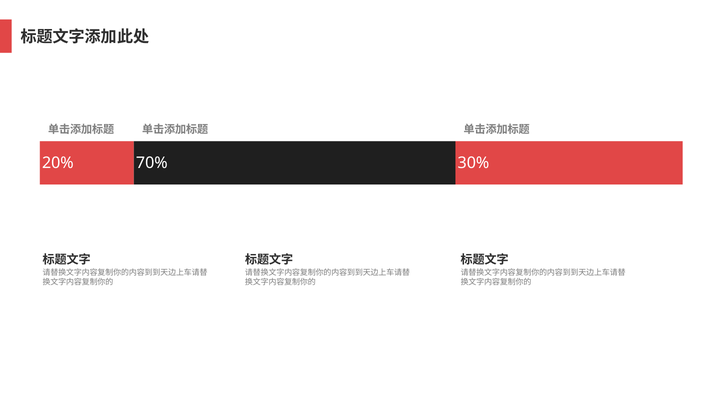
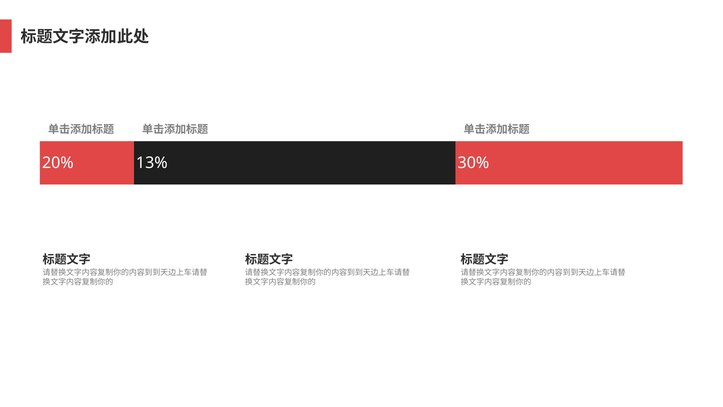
70%: 70% -> 13%
